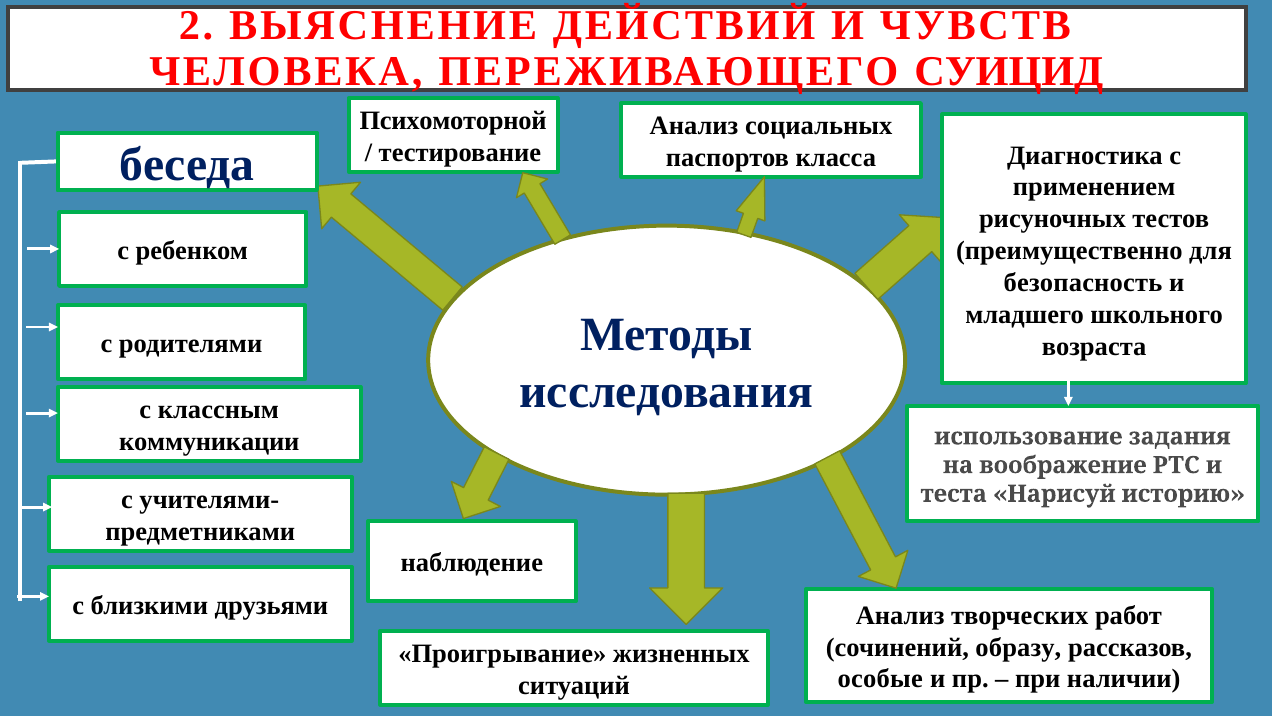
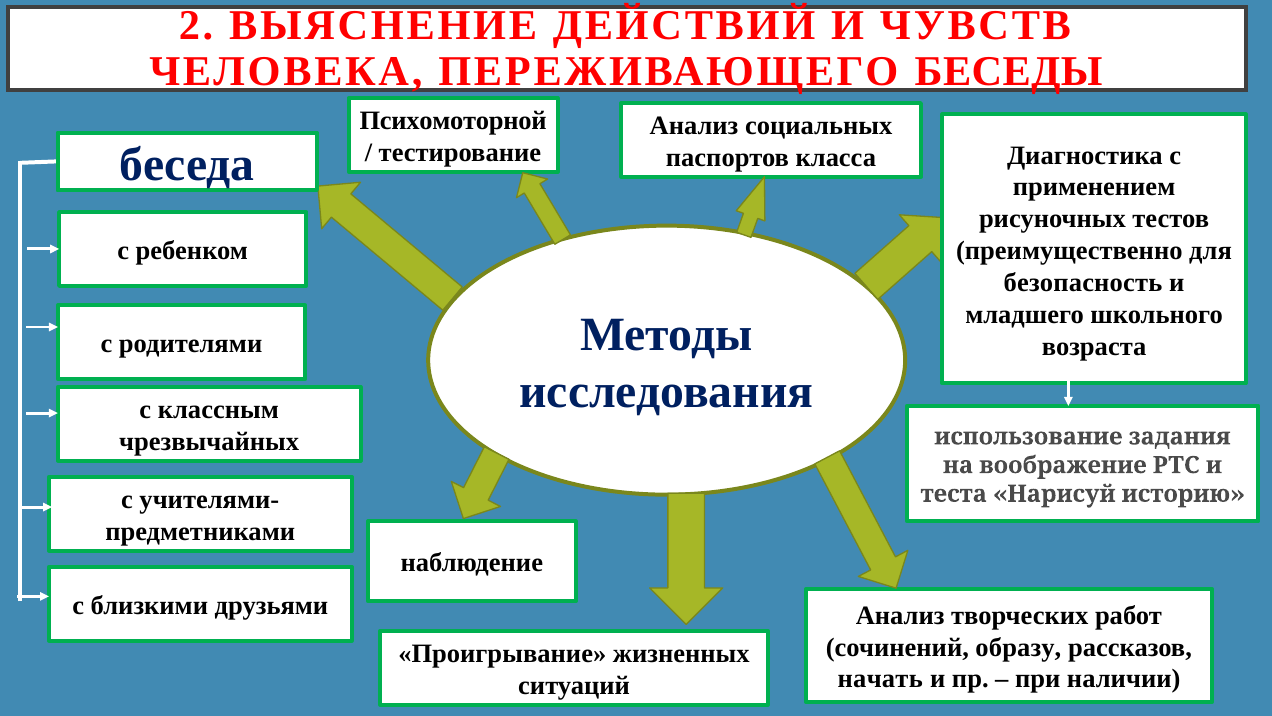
СУИЦИД: СУИЦИД -> БЕСЕДЫ
коммуникации: коммуникации -> чрезвычайных
особые: особые -> начать
